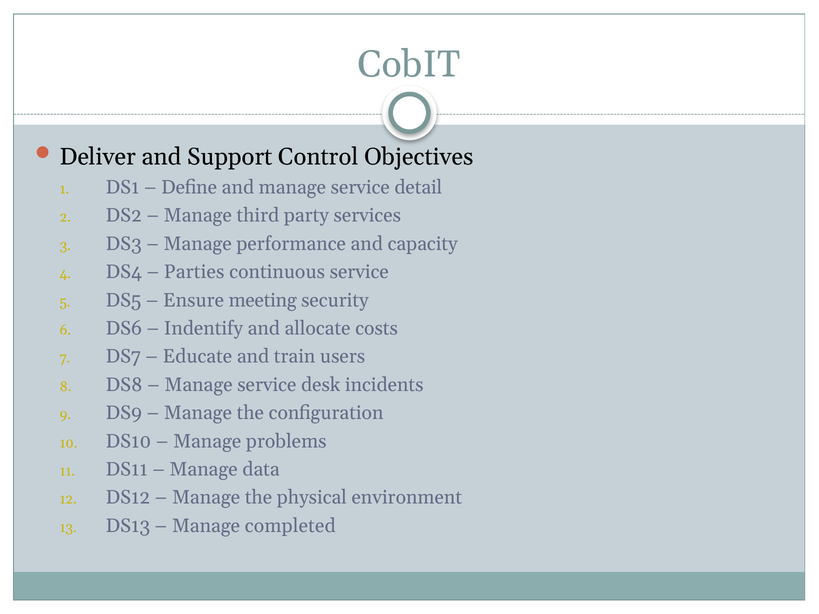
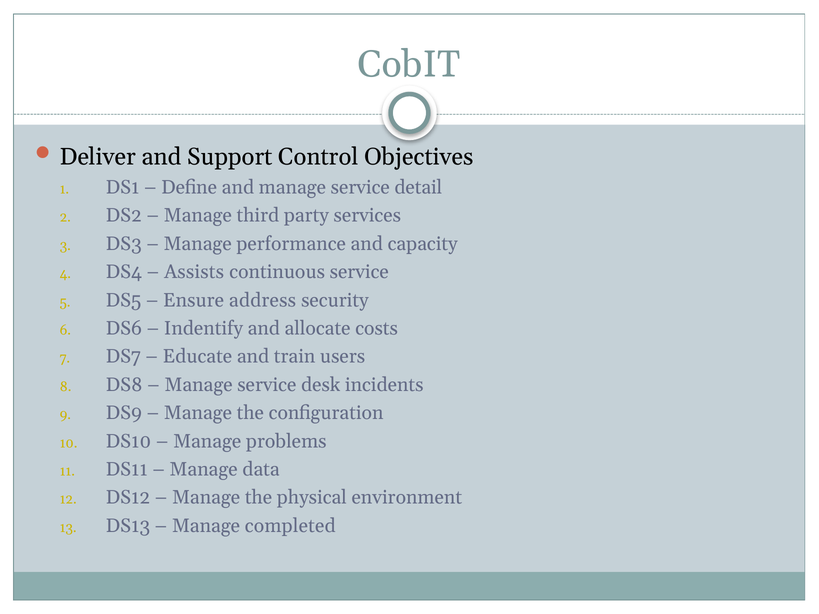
Parties: Parties -> Assists
meeting: meeting -> address
